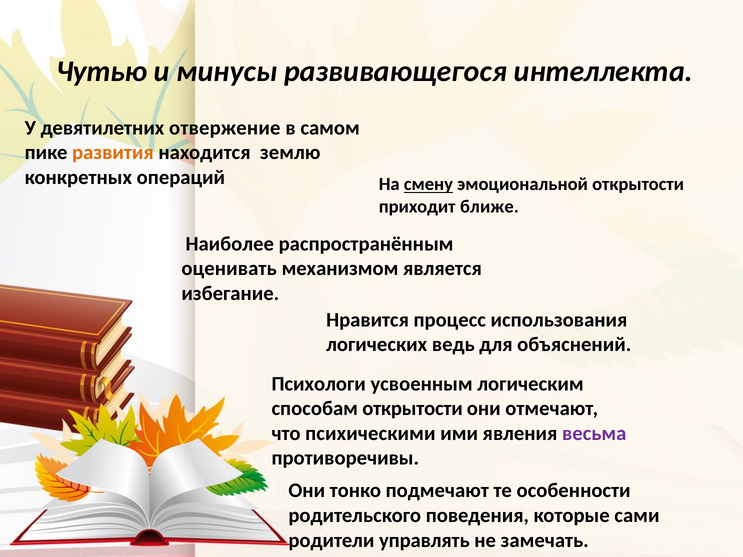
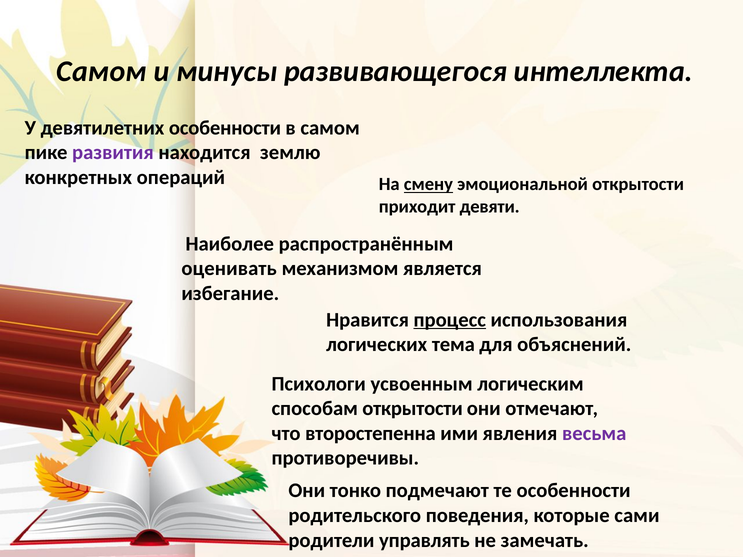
Чутью at (102, 71): Чутью -> Самом
девятилетних отвержение: отвержение -> особенности
развития colour: orange -> purple
ближе: ближе -> девяти
процесс underline: none -> present
ведь: ведь -> тема
психическими: психическими -> второстепенна
